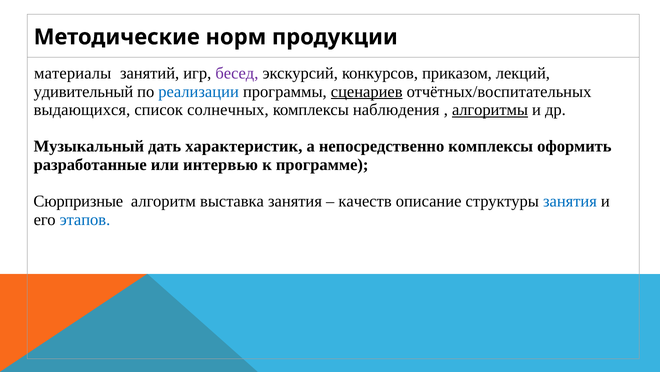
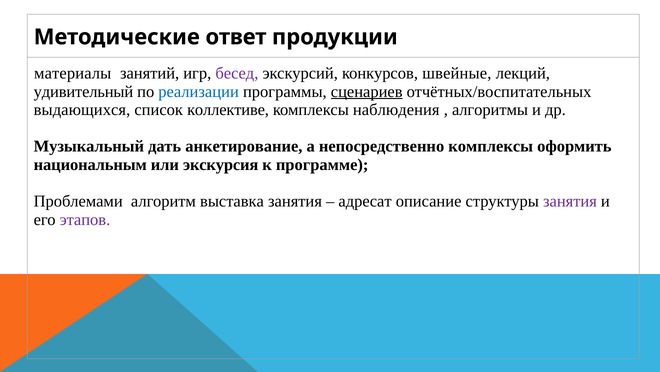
норм: норм -> ответ
приказом: приказом -> швейные
солнечных: солнечных -> коллективе
алгоритмы underline: present -> none
характеристик: характеристик -> анкетирование
разработанные: разработанные -> национальным
интервью: интервью -> экскурсия
Сюрпризные: Сюрпризные -> Проблемами
качеств: качеств -> адресат
занятия at (570, 201) colour: blue -> purple
этапов colour: blue -> purple
